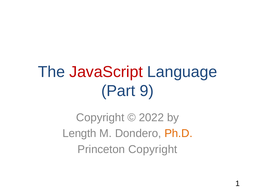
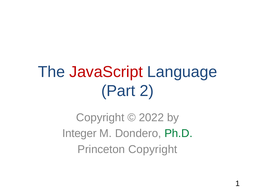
9: 9 -> 2
Length: Length -> Integer
Ph.D colour: orange -> green
